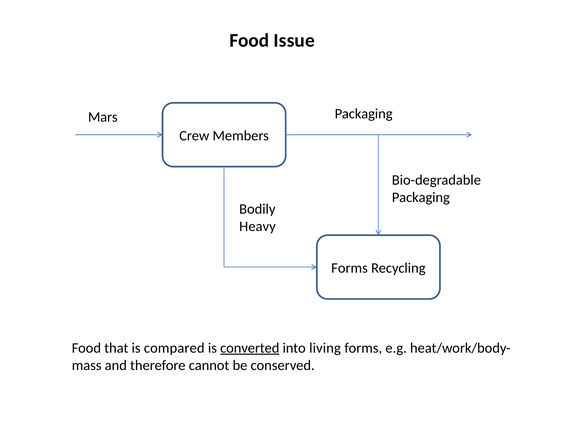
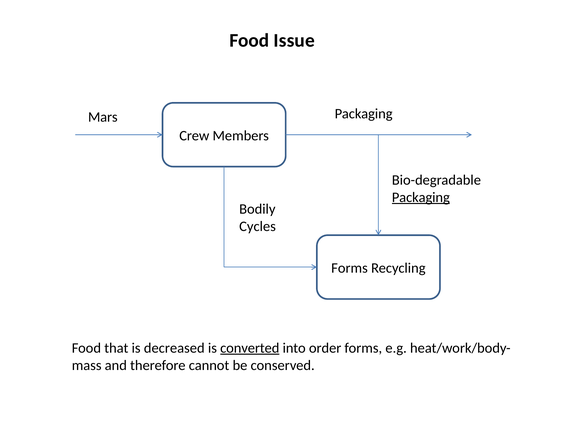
Packaging at (421, 197) underline: none -> present
Heavy: Heavy -> Cycles
compared: compared -> decreased
living: living -> order
